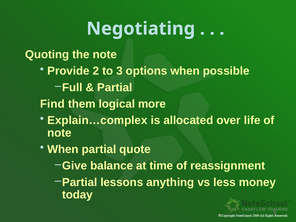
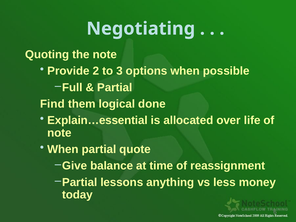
more: more -> done
Explain…complex: Explain…complex -> Explain…essential
